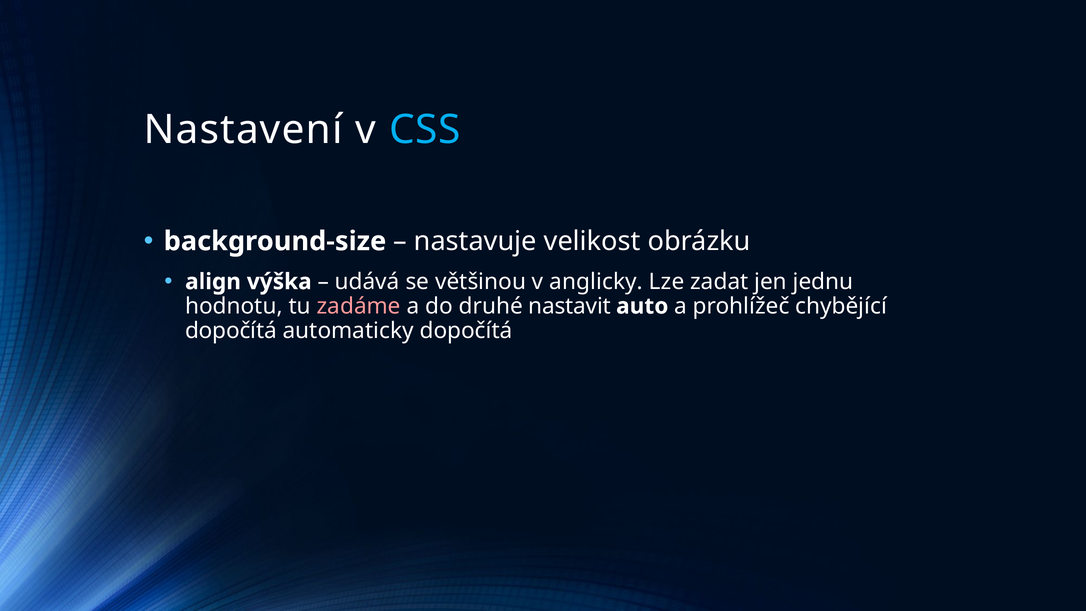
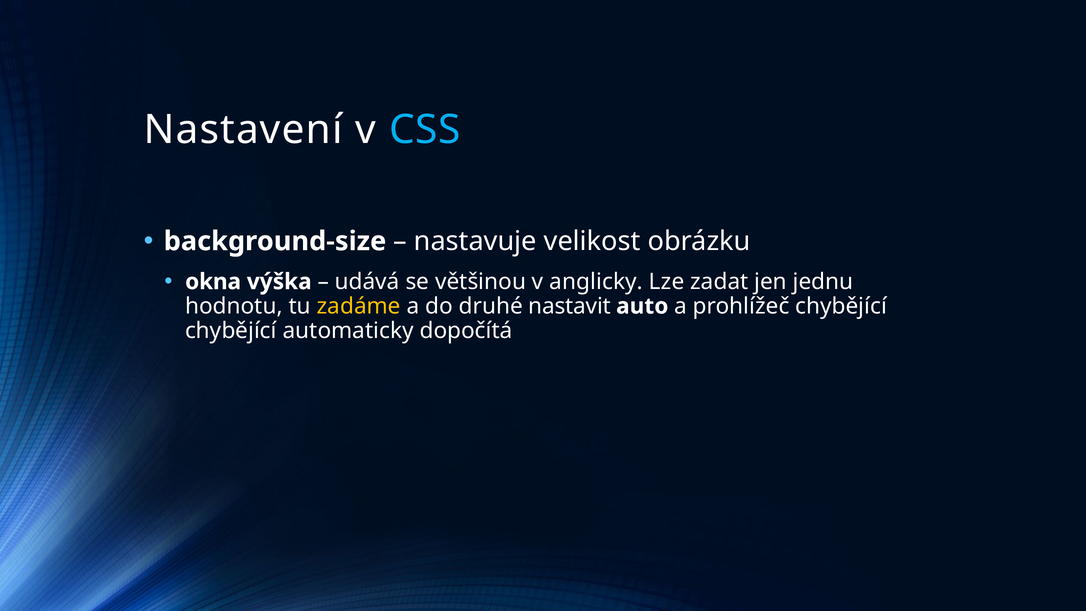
align: align -> okna
zadáme colour: pink -> yellow
dopočítá at (231, 331): dopočítá -> chybějící
